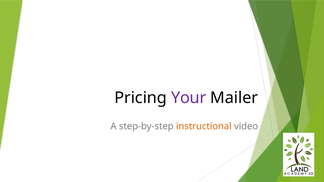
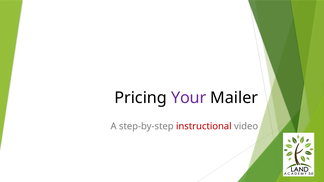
instructional colour: orange -> red
